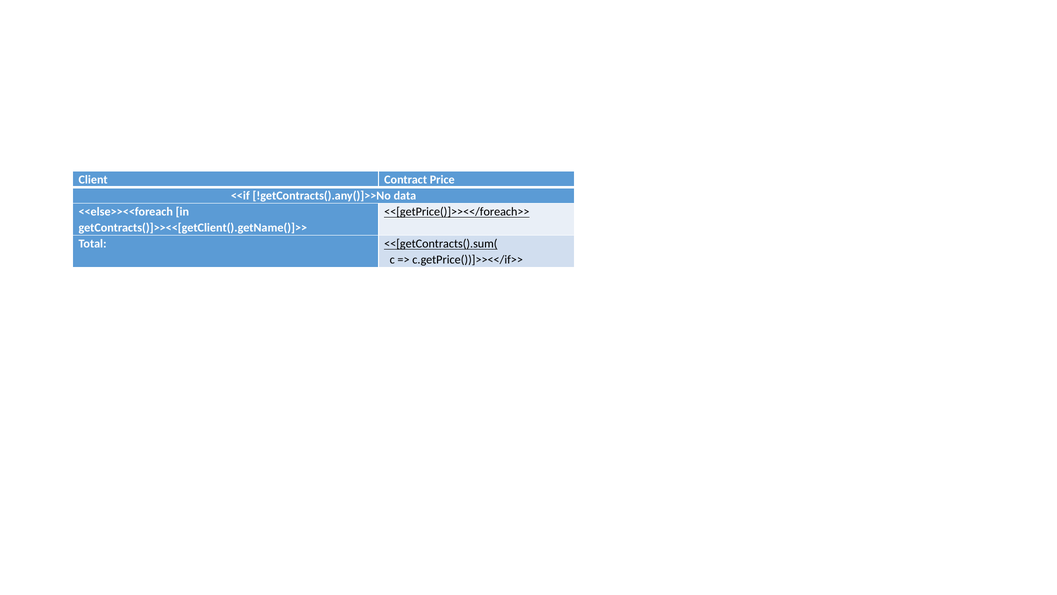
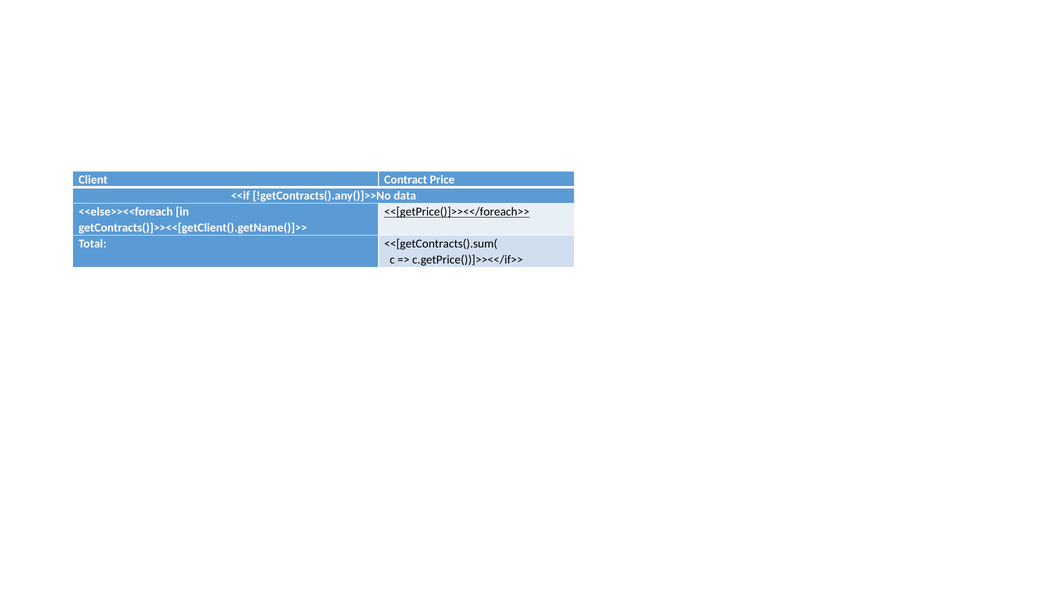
<<[getContracts().sum( underline: present -> none
